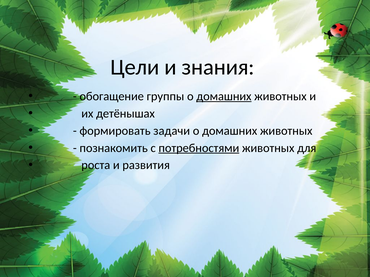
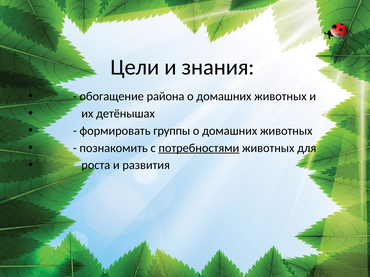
группы: группы -> района
домашних at (224, 96) underline: present -> none
задачи: задачи -> группы
